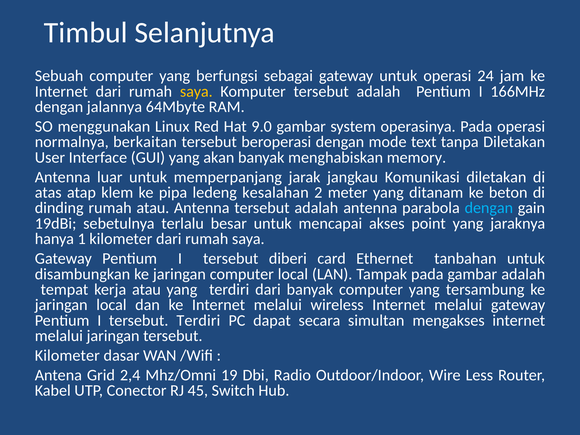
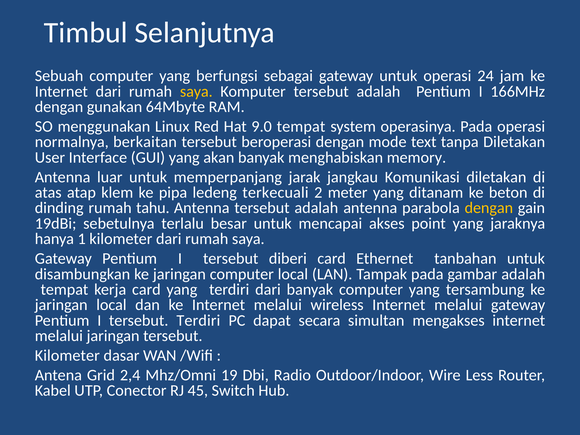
jalannya: jalannya -> gunakan
9.0 gambar: gambar -> tempat
kesalahan: kesalahan -> terkecuali
rumah atau: atau -> tahu
dengan at (489, 208) colour: light blue -> yellow
kerja atau: atau -> card
